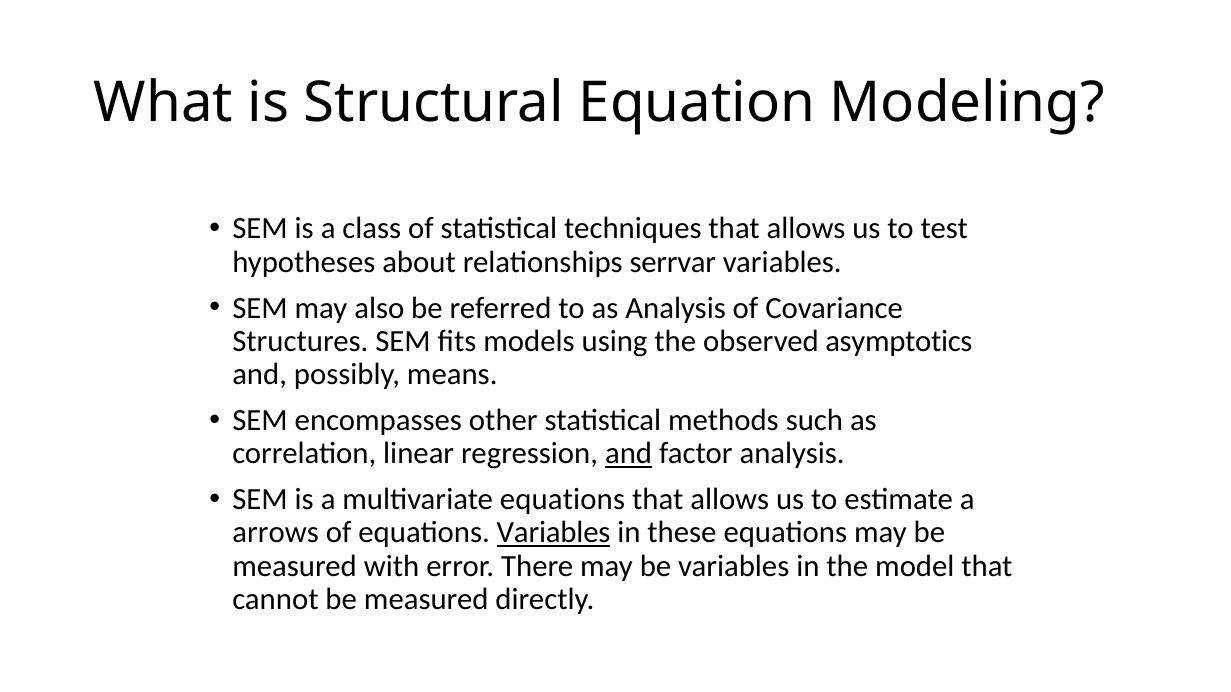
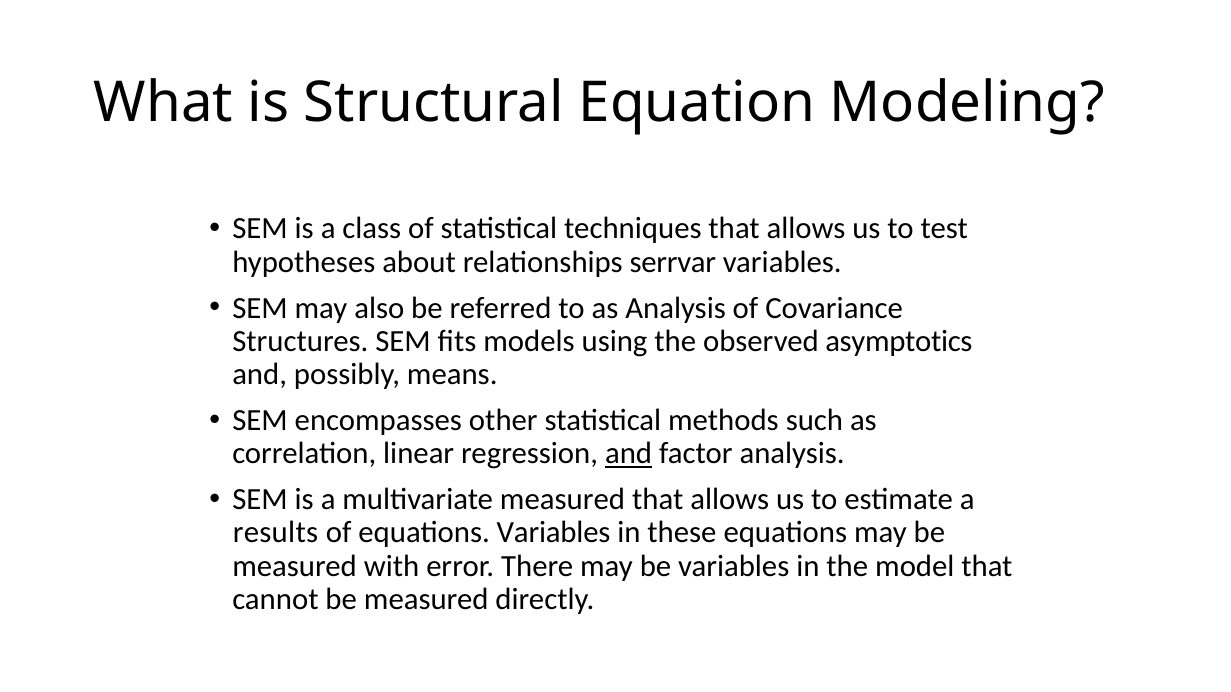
multivariate equations: equations -> measured
arrows: arrows -> results
Variables at (554, 533) underline: present -> none
